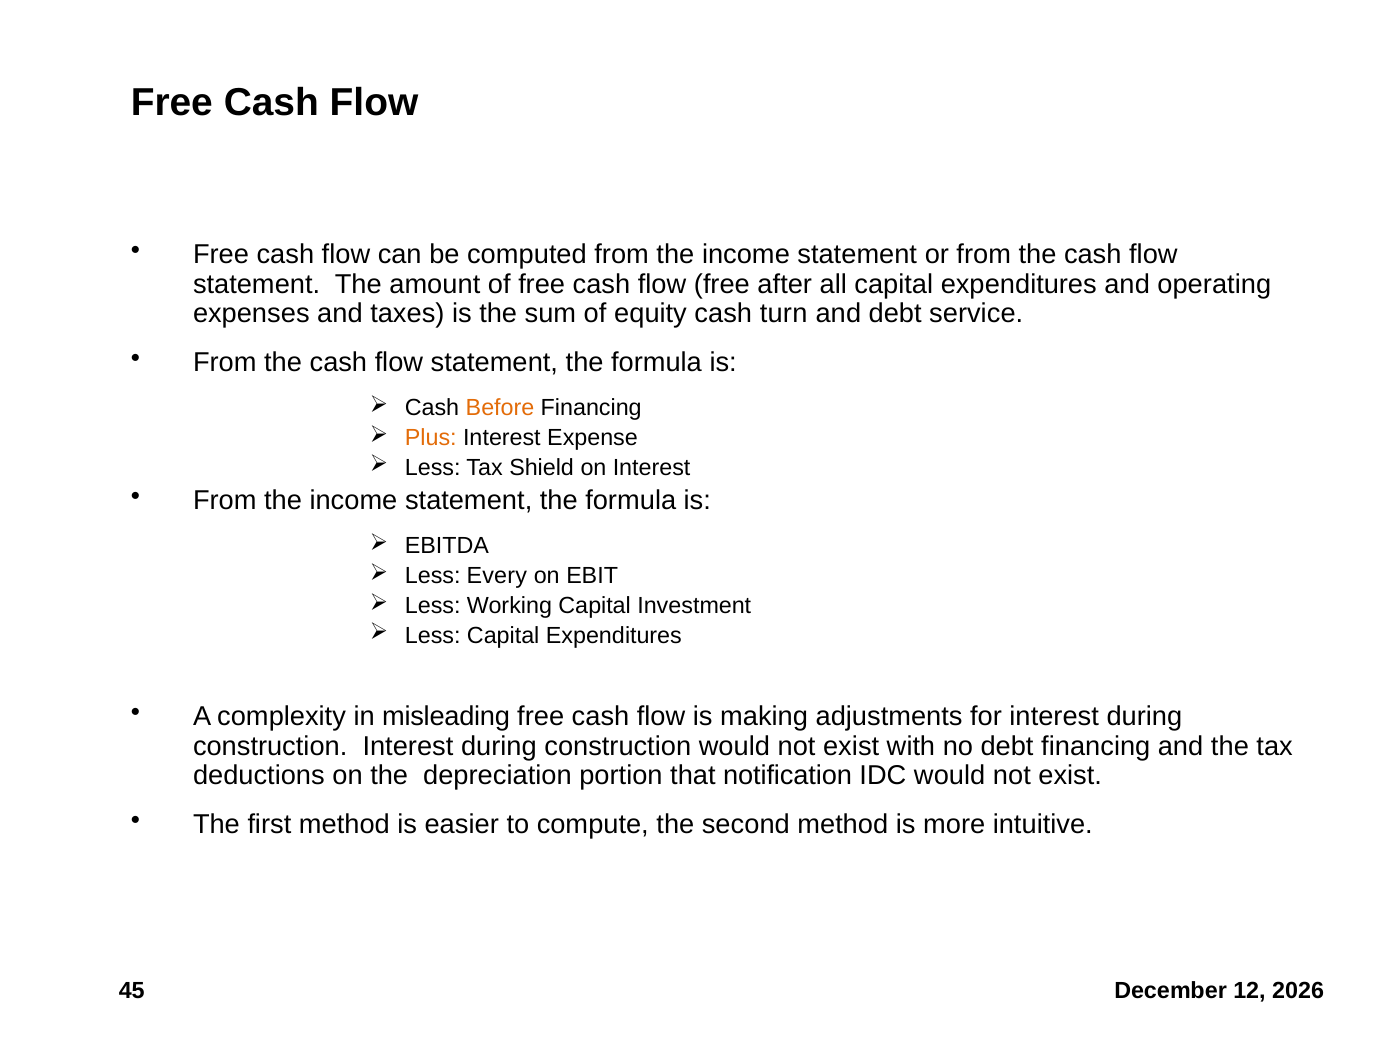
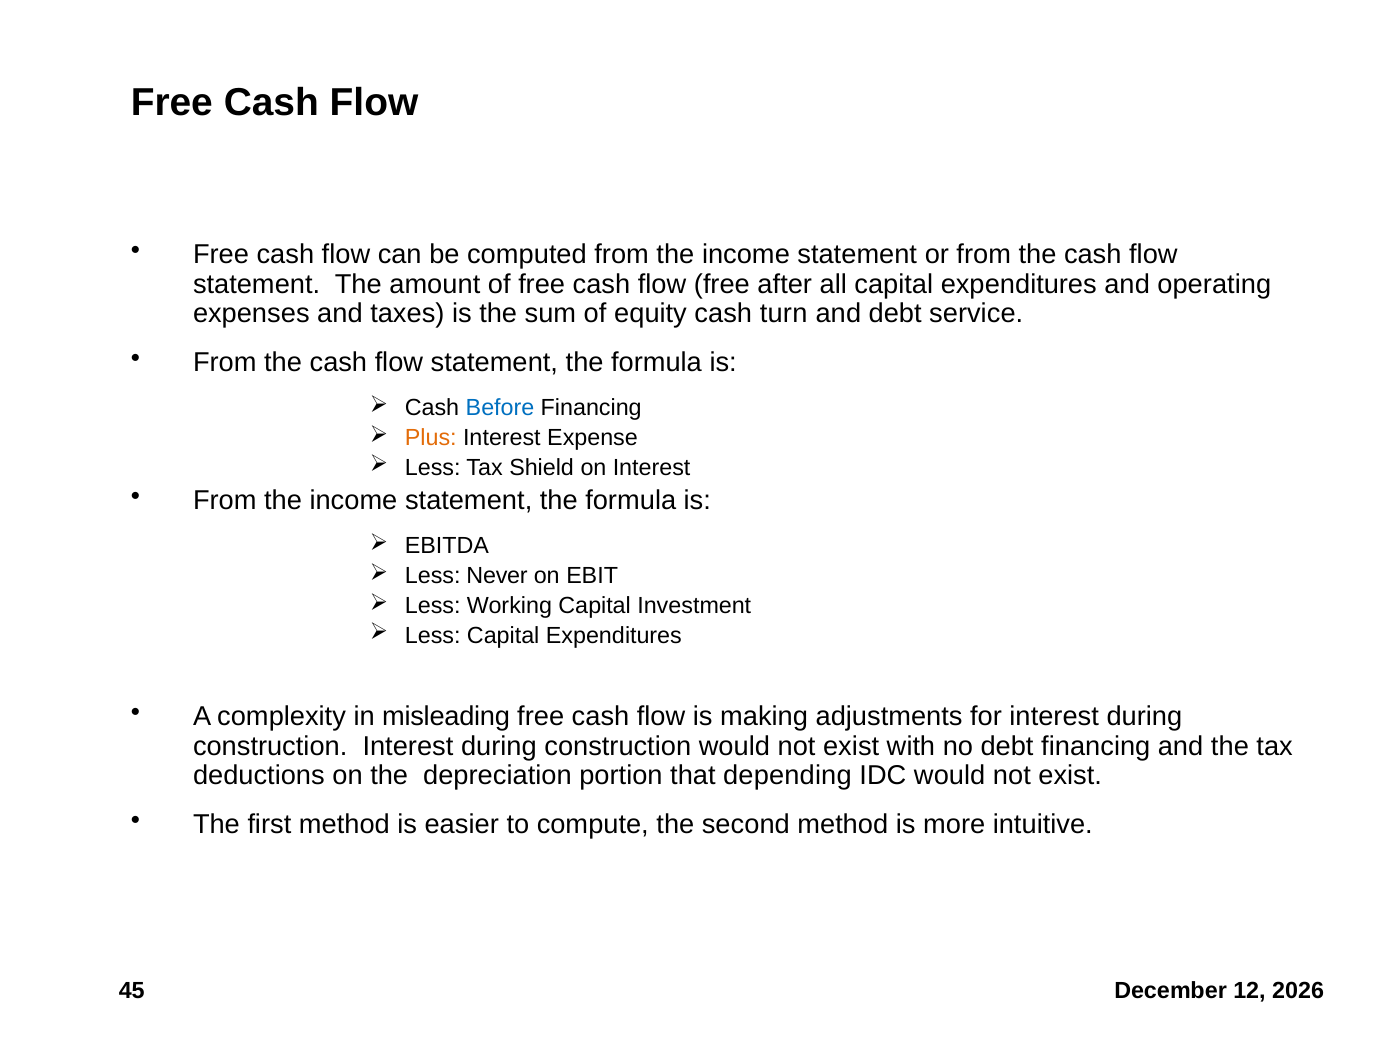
Before colour: orange -> blue
Every: Every -> Never
notification: notification -> depending
